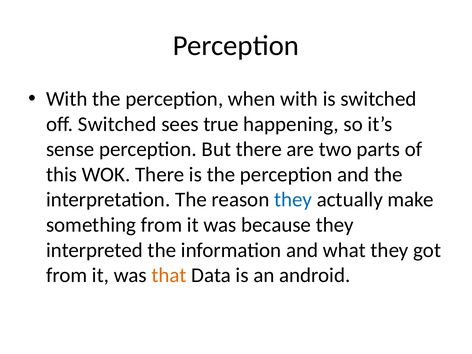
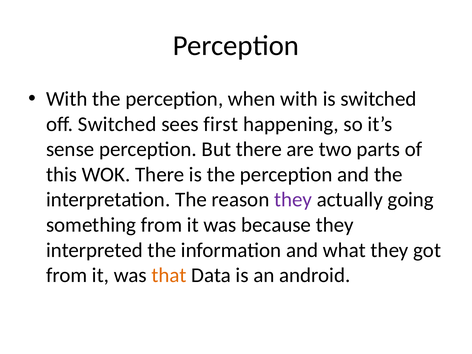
true: true -> first
they at (293, 200) colour: blue -> purple
make: make -> going
